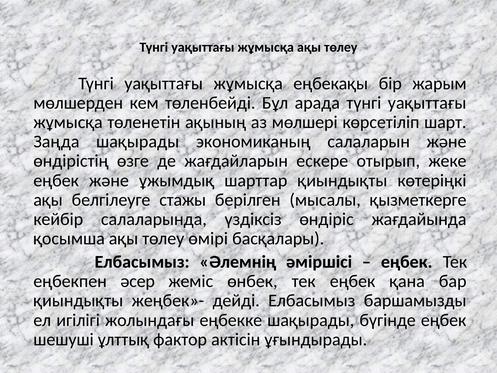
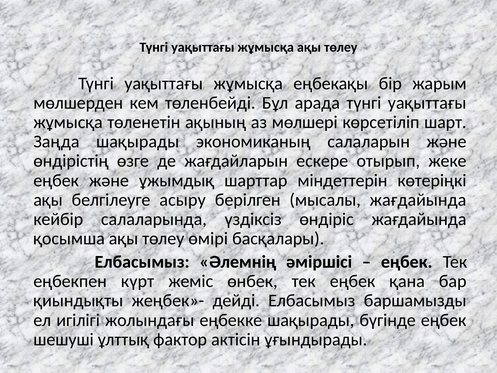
шарттар қиындықты: қиындықты -> мiндеттерiн
стажы: стажы -> асыру
мысалы қызметкерге: қызметкерге -> жағдайында
әсер: әсер -> күрт
